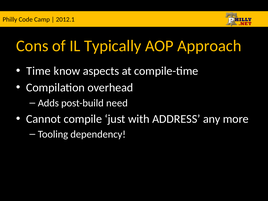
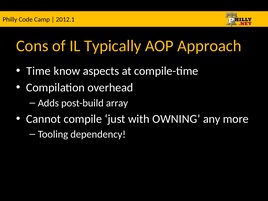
need: need -> array
ADDRESS: ADDRESS -> OWNING
